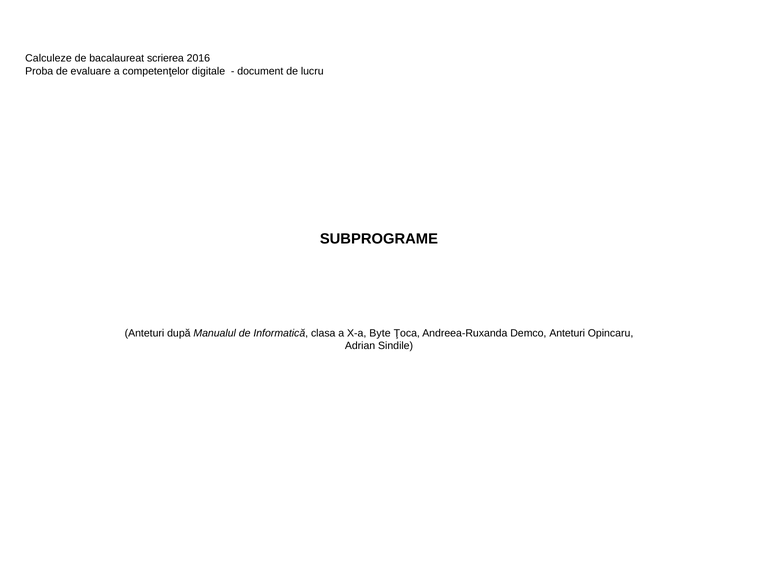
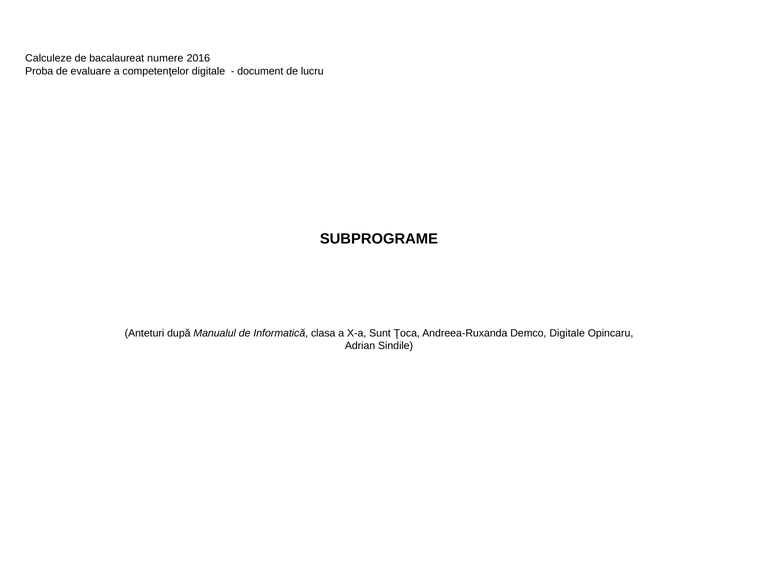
scrierea: scrierea -> numere
Byte: Byte -> Sunt
Demco Anteturi: Anteturi -> Digitale
